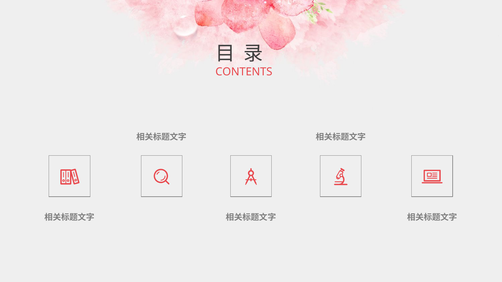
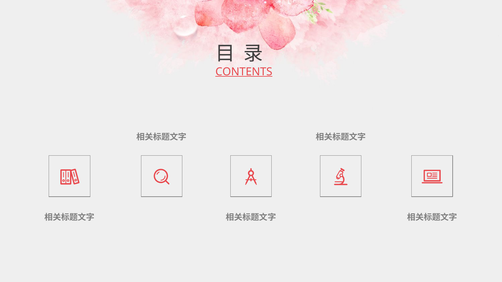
CONTENTS underline: none -> present
